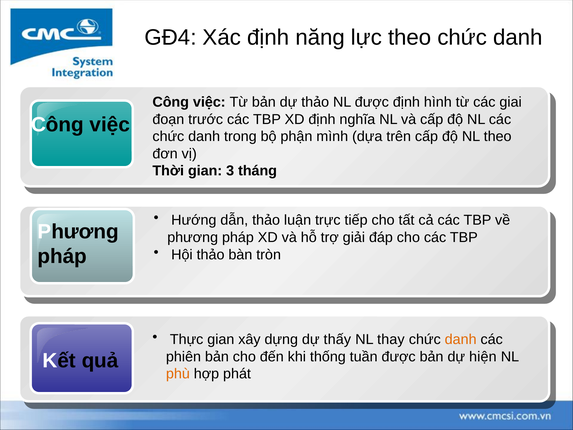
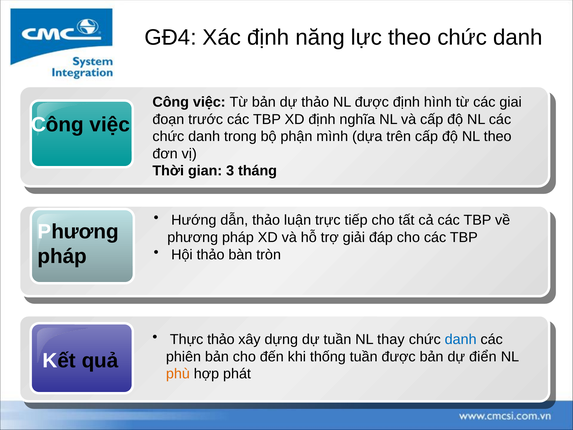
Thực gian: gian -> thảo
dự thấy: thấy -> tuần
danh at (461, 339) colour: orange -> blue
hiện: hiện -> điển
